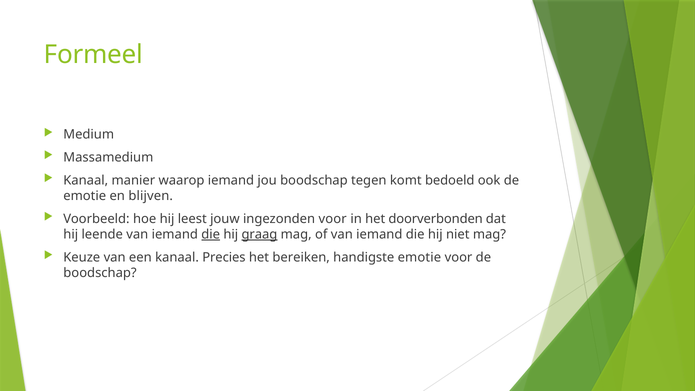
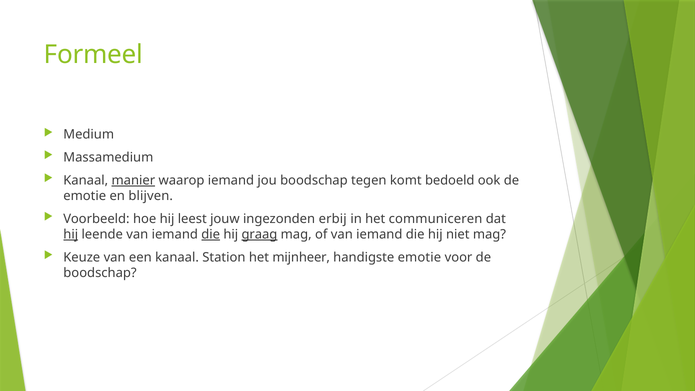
manier underline: none -> present
ingezonden voor: voor -> erbij
doorverbonden: doorverbonden -> communiceren
hij at (71, 234) underline: none -> present
Precies: Precies -> Station
bereiken: bereiken -> mijnheer
